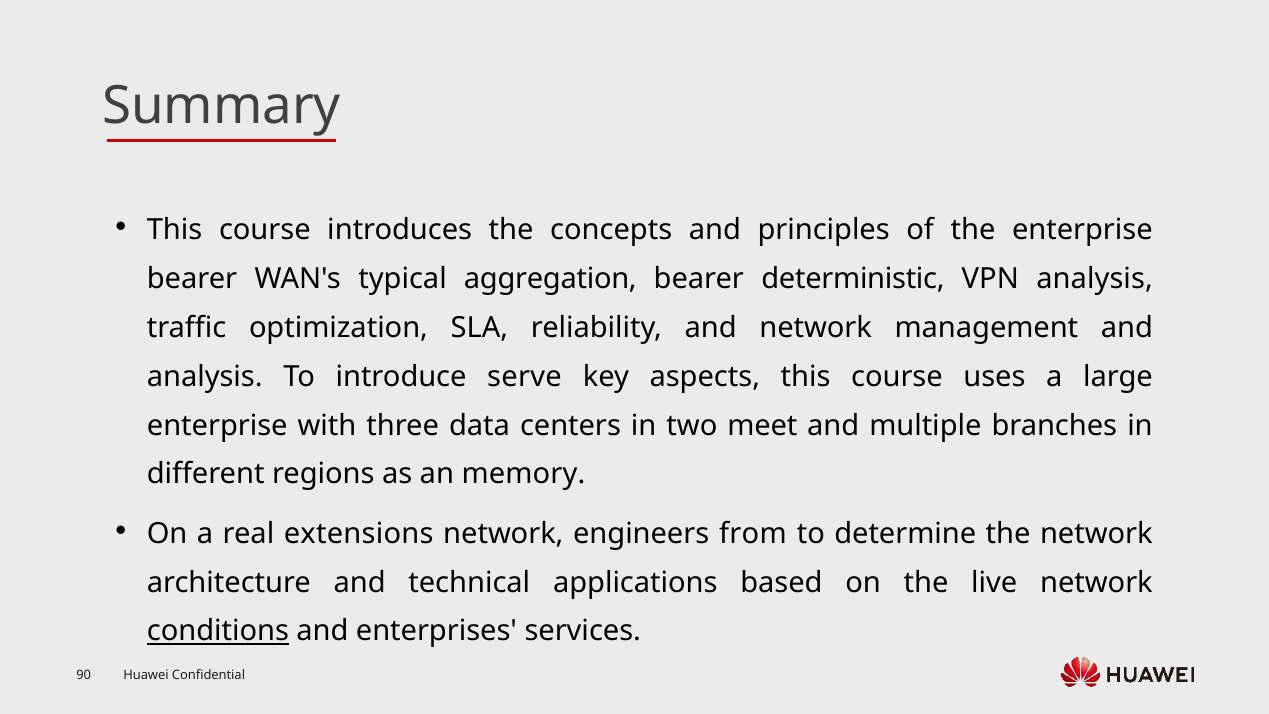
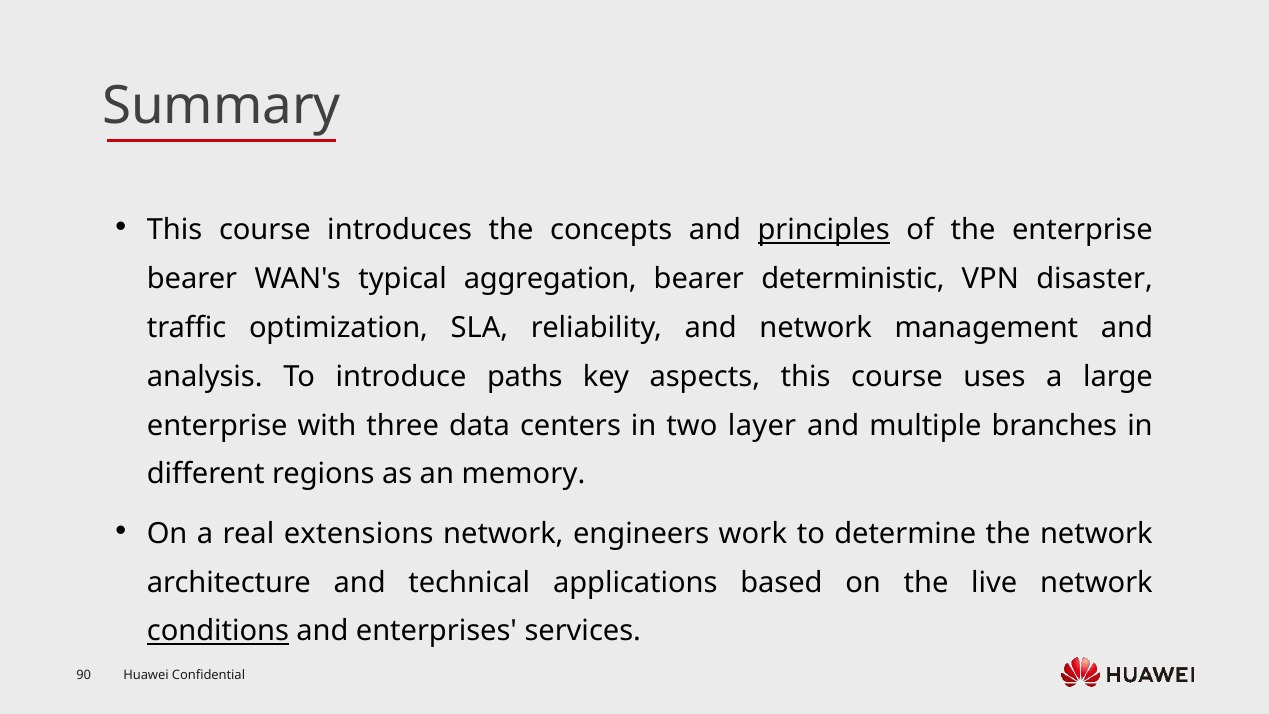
principles underline: none -> present
VPN analysis: analysis -> disaster
serve: serve -> paths
meet: meet -> layer
from: from -> work
